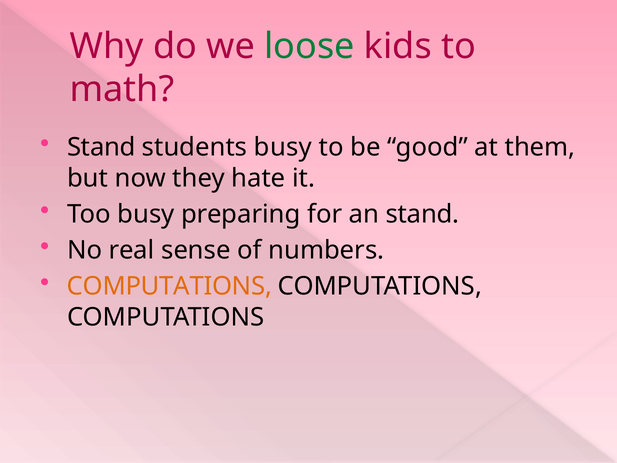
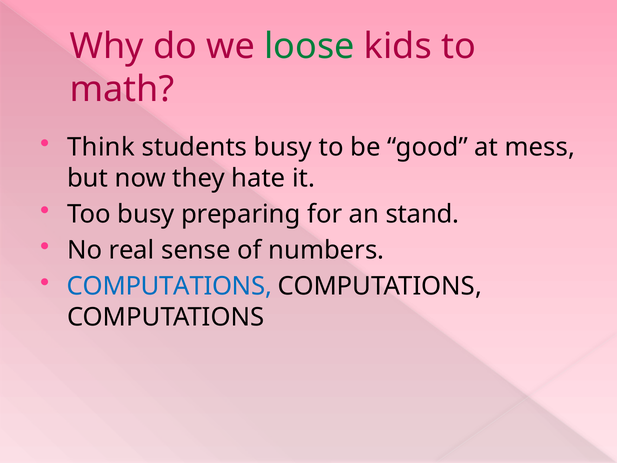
Stand at (101, 147): Stand -> Think
them: them -> mess
COMPUTATIONS at (169, 286) colour: orange -> blue
